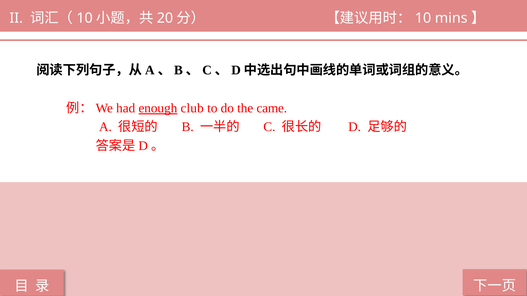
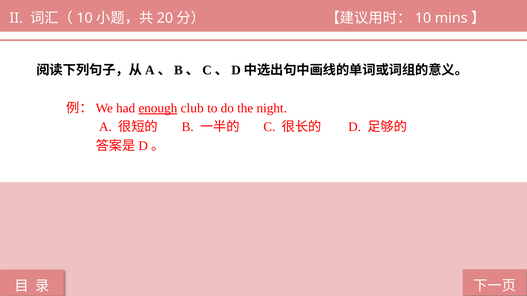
came: came -> night
